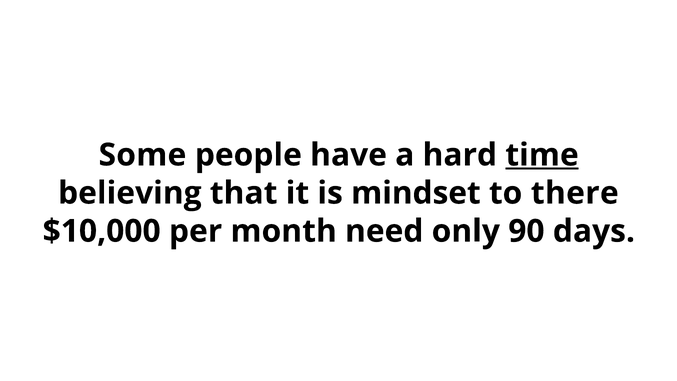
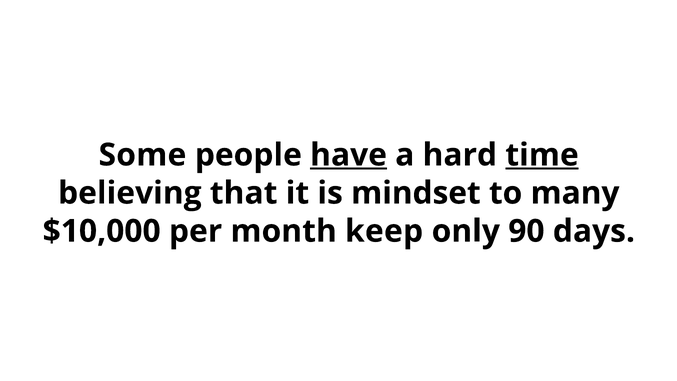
have underline: none -> present
there: there -> many
need: need -> keep
